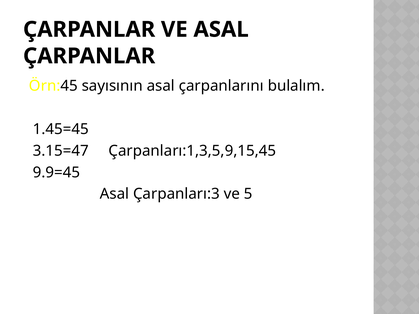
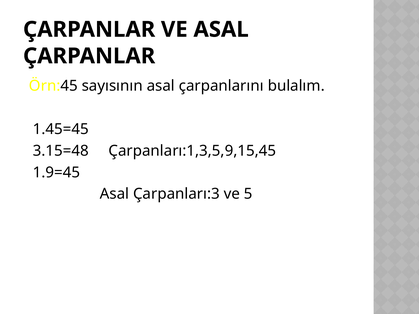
3.15=47: 3.15=47 -> 3.15=48
9.9=45: 9.9=45 -> 1.9=45
